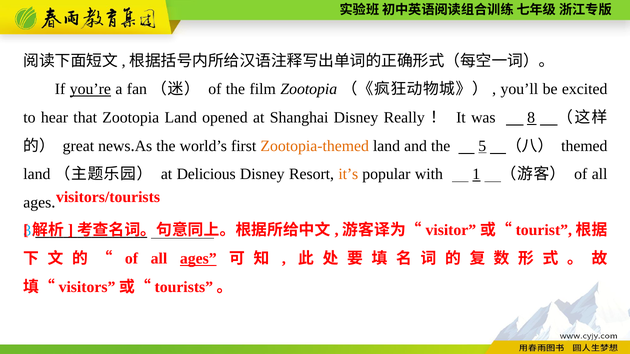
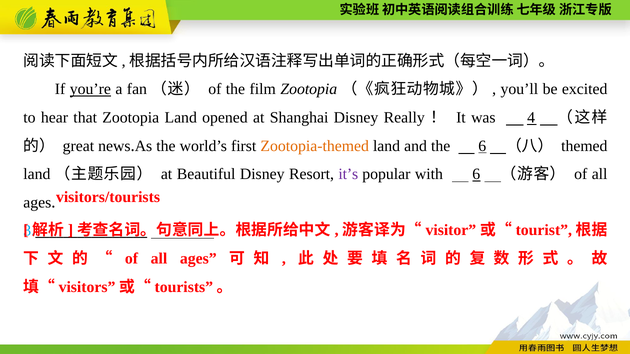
8: 8 -> 4
the 5: 5 -> 6
Delicious: Delicious -> Beautiful
it’s colour: orange -> purple
with 1: 1 -> 6
ages at (198, 259) underline: present -> none
